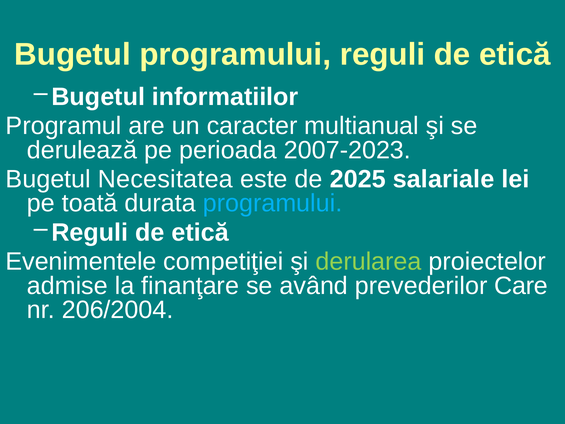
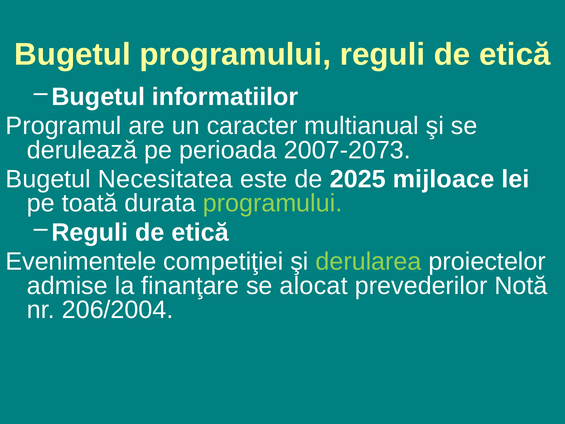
2007-2023: 2007-2023 -> 2007-2073
salariale: salariale -> mijloace
programului at (273, 203) colour: light blue -> light green
având: având -> alocat
Care: Care -> Notă
